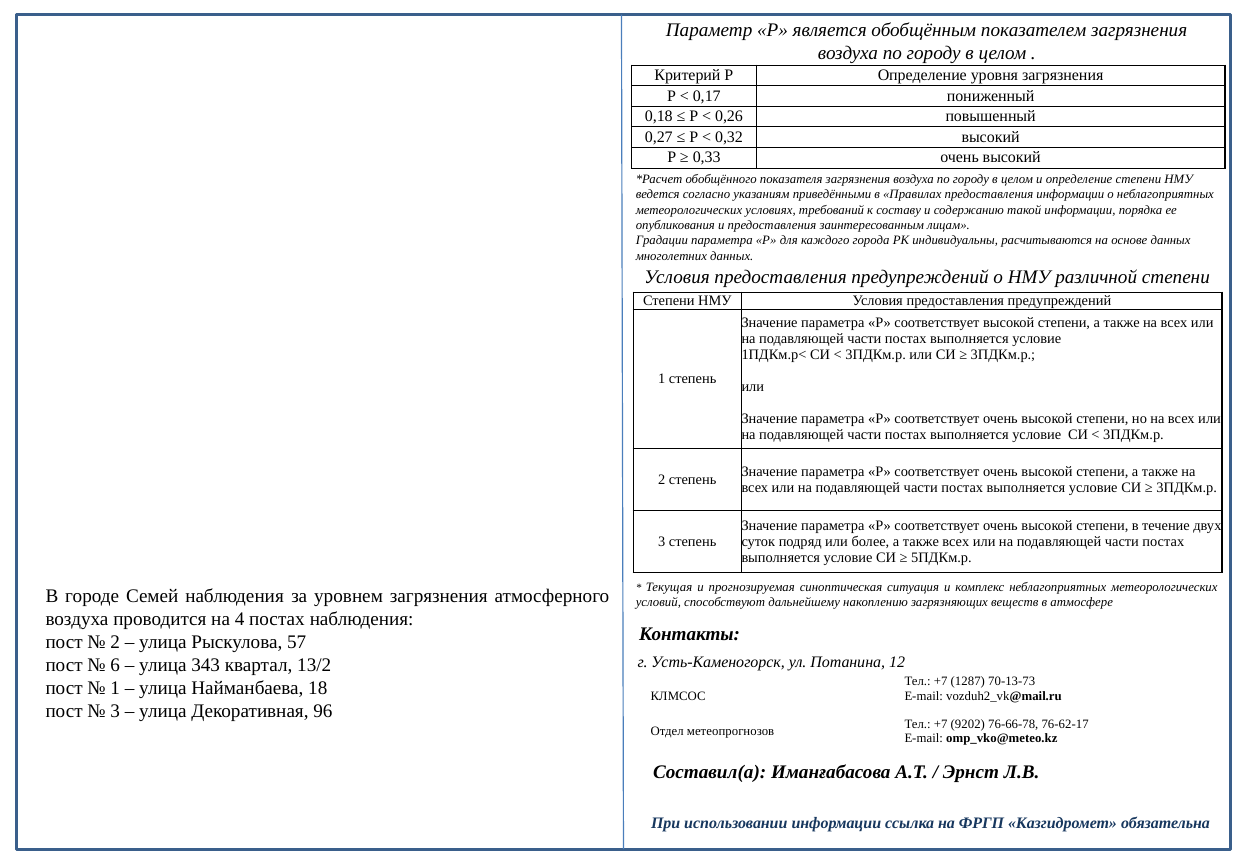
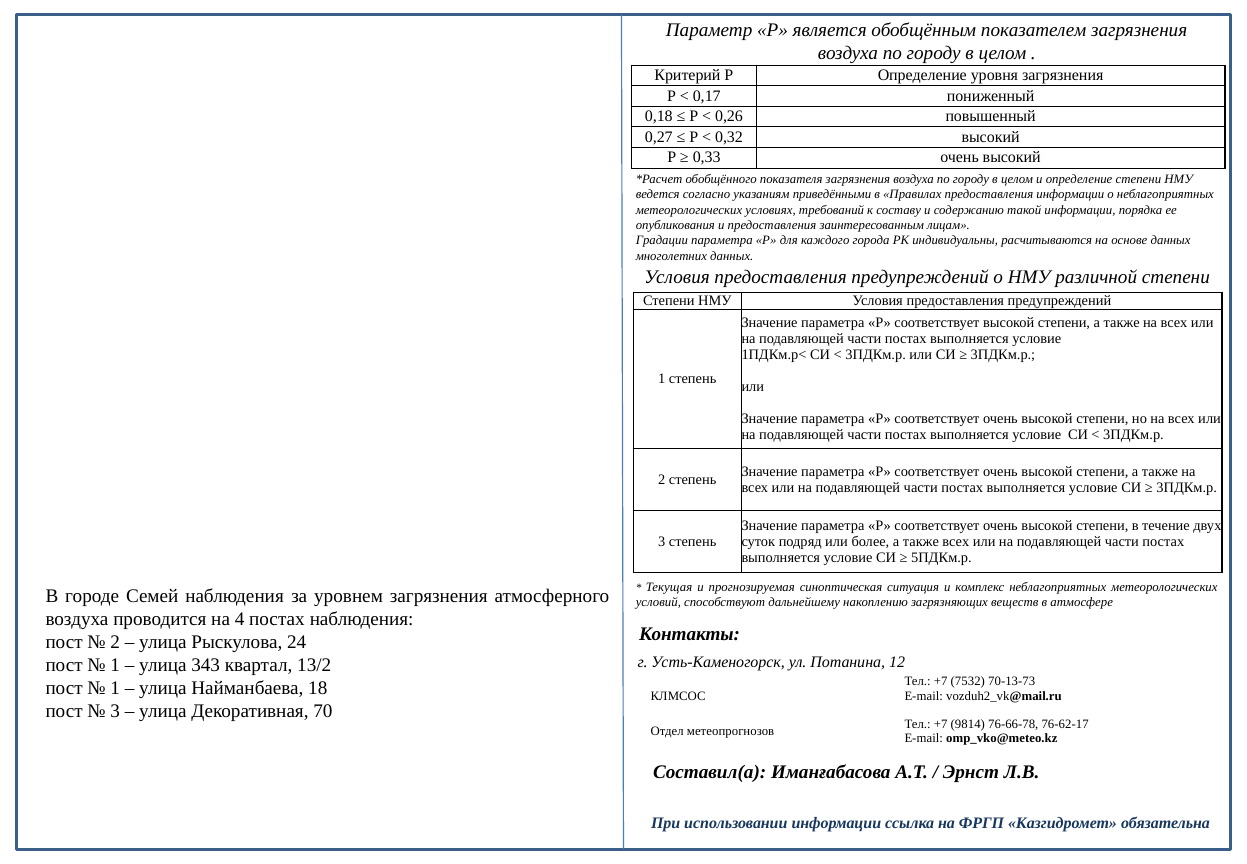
57: 57 -> 24
6 at (115, 664): 6 -> 1
1287: 1287 -> 7532
96: 96 -> 70
9202: 9202 -> 9814
